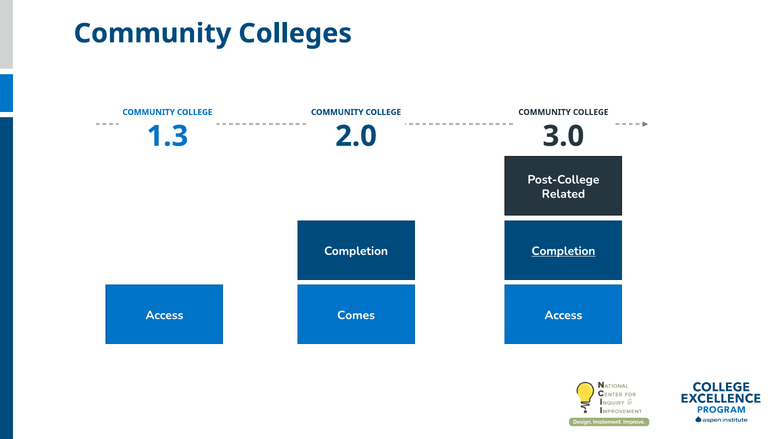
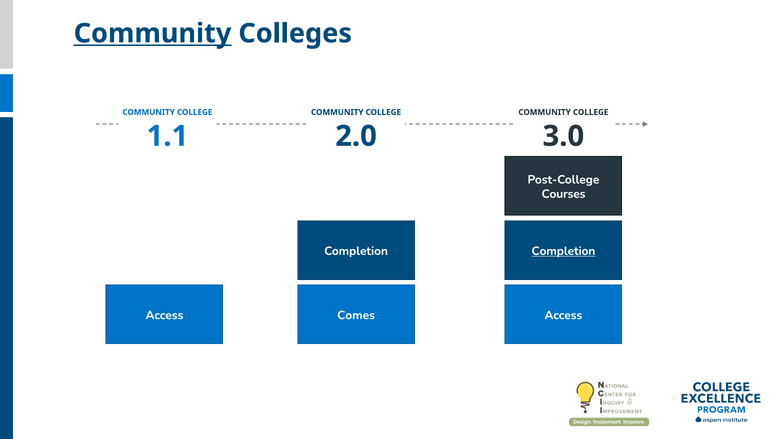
Community at (153, 33) underline: none -> present
1.3: 1.3 -> 1.1
Related: Related -> Courses
